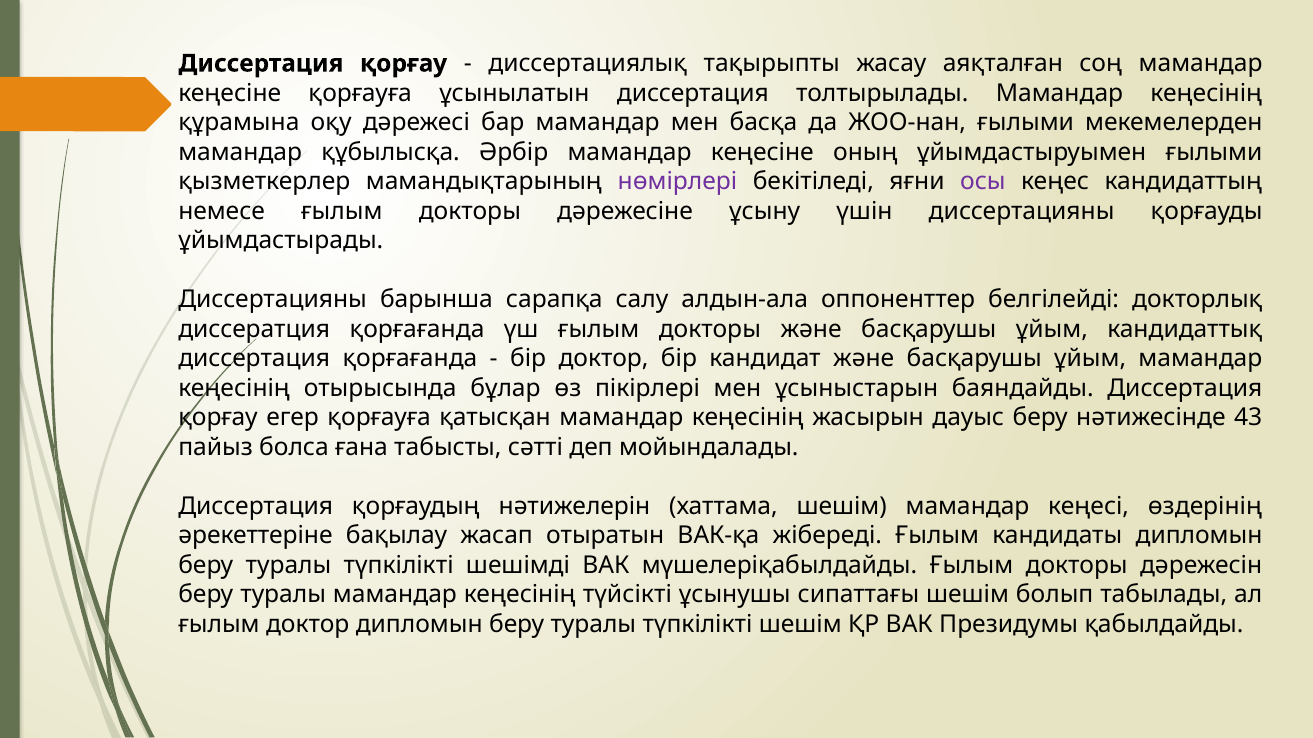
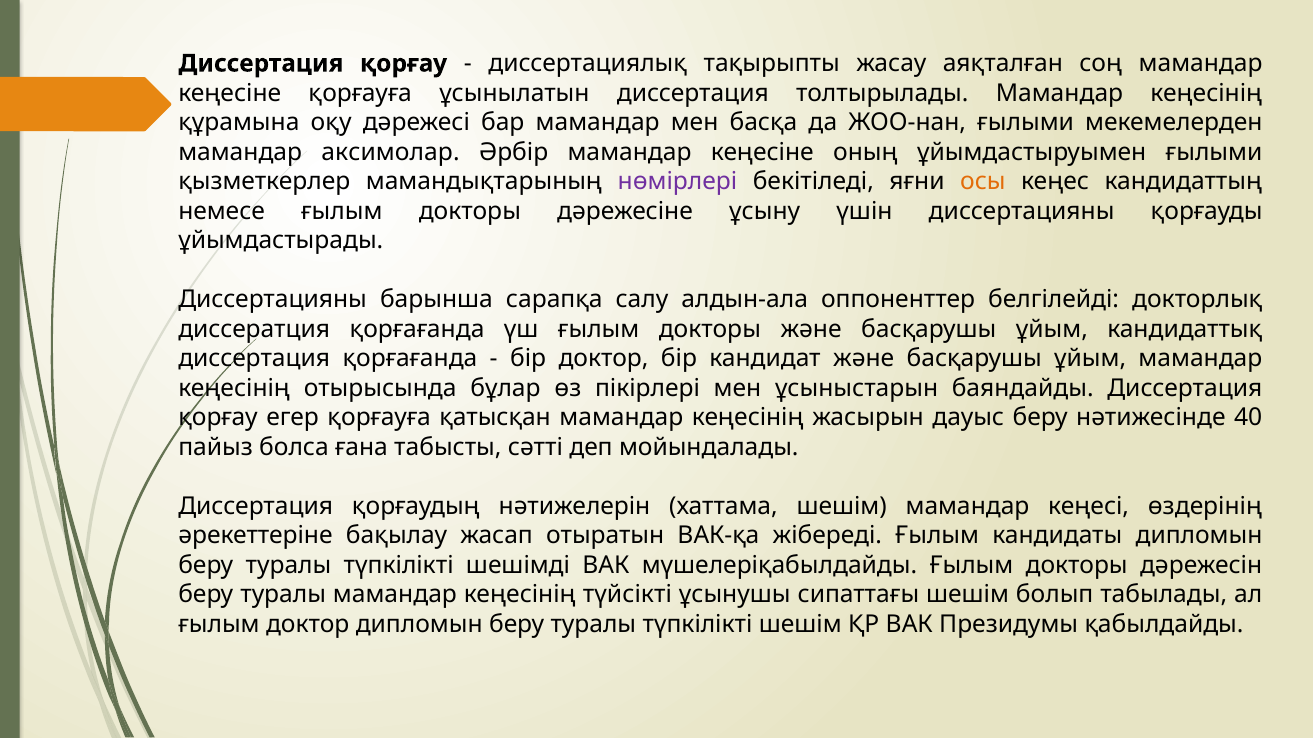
құбылысқа: құбылысқа -> аксимолар
осы colour: purple -> orange
43: 43 -> 40
